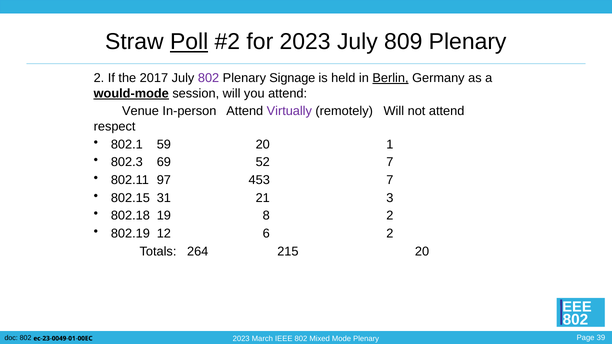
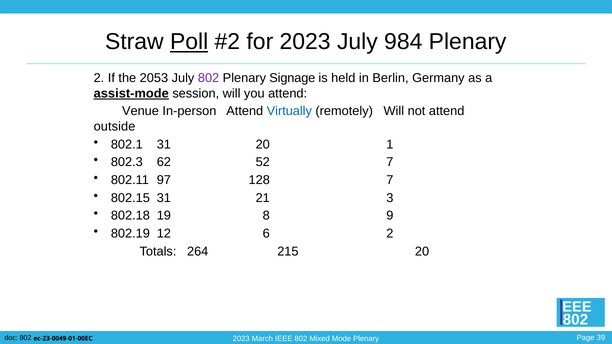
809: 809 -> 984
2017: 2017 -> 2053
Berlin underline: present -> none
would-mode: would-mode -> assist-mode
Virtually colour: purple -> blue
respect: respect -> outside
802.1 59: 59 -> 31
69: 69 -> 62
453: 453 -> 128
8 2: 2 -> 9
